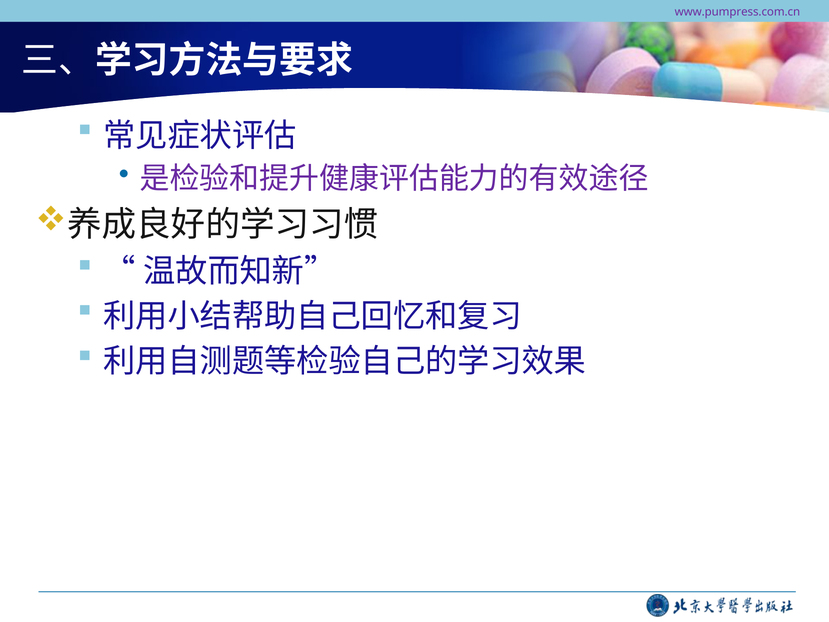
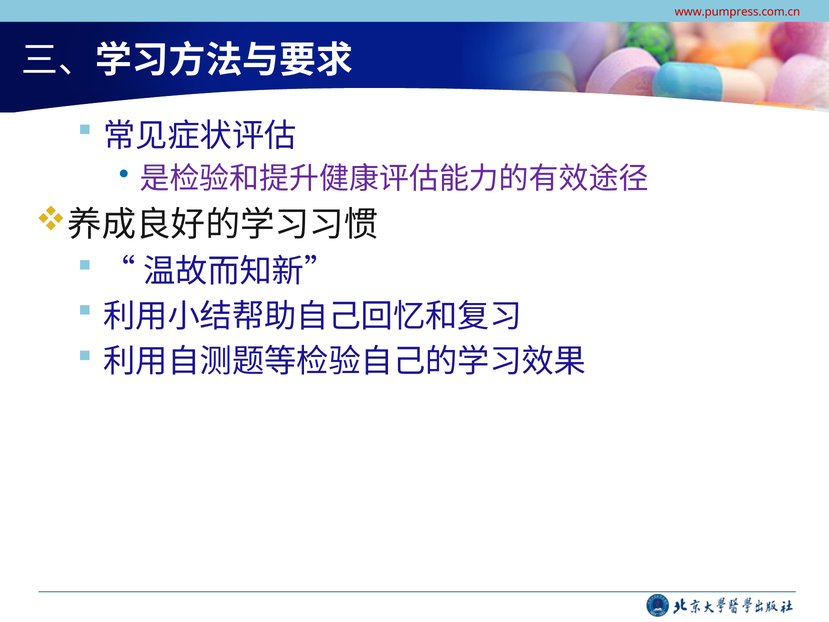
www.pumpress.com.cn colour: purple -> red
